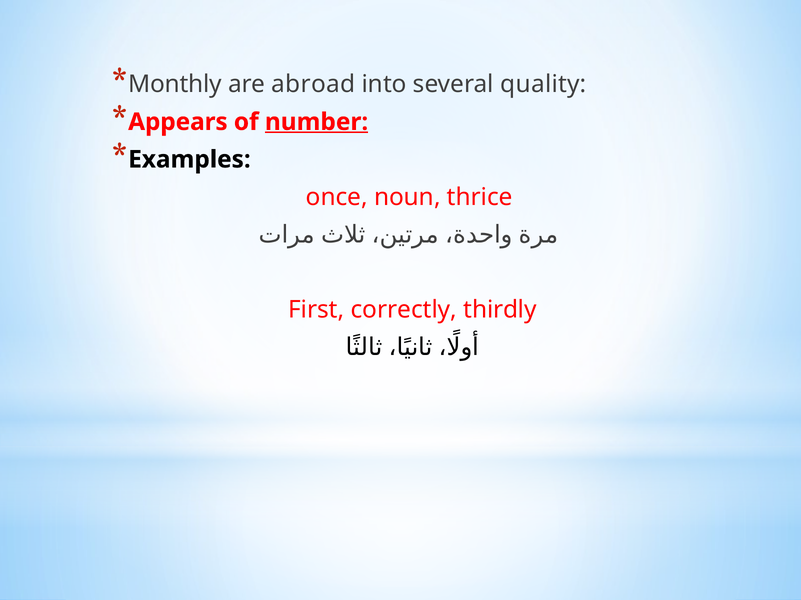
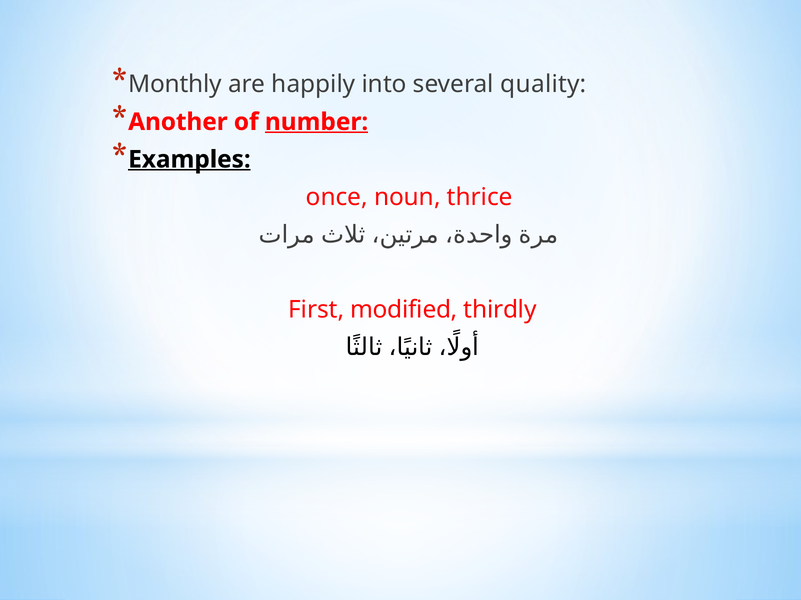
abroad: abroad -> happily
Appears: Appears -> Another
Examples underline: none -> present
correctly: correctly -> modified
